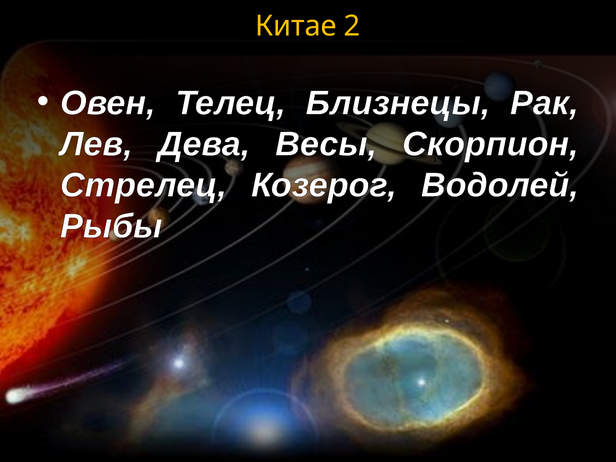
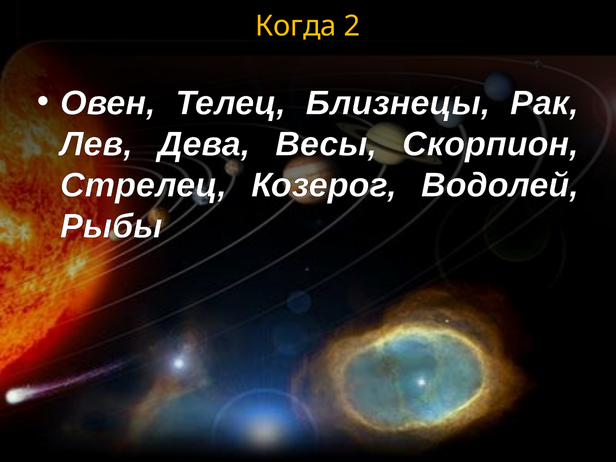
Китае: Китае -> Когда
